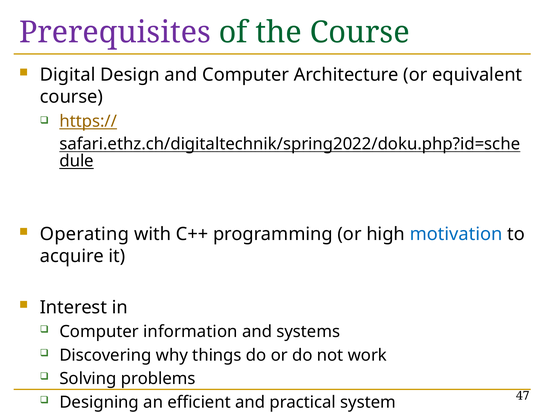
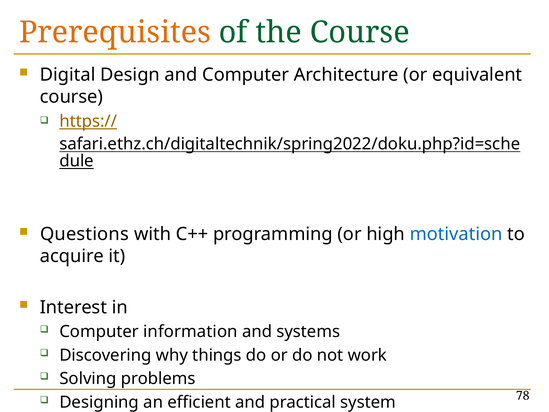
Prerequisites colour: purple -> orange
Operating: Operating -> Questions
47: 47 -> 78
